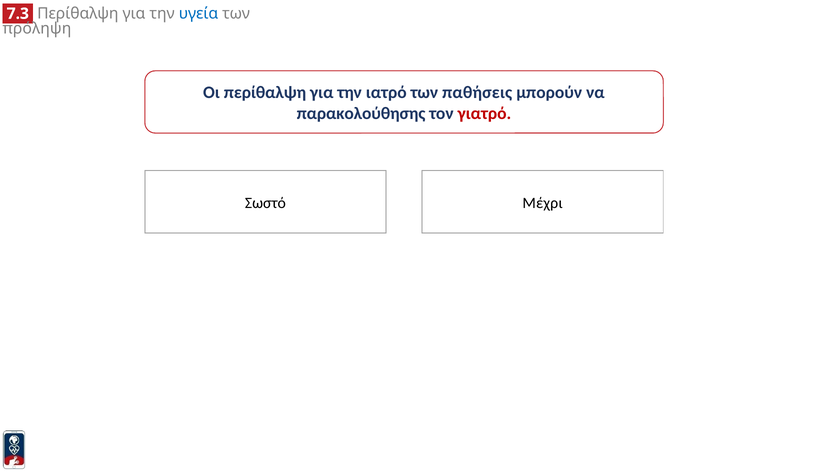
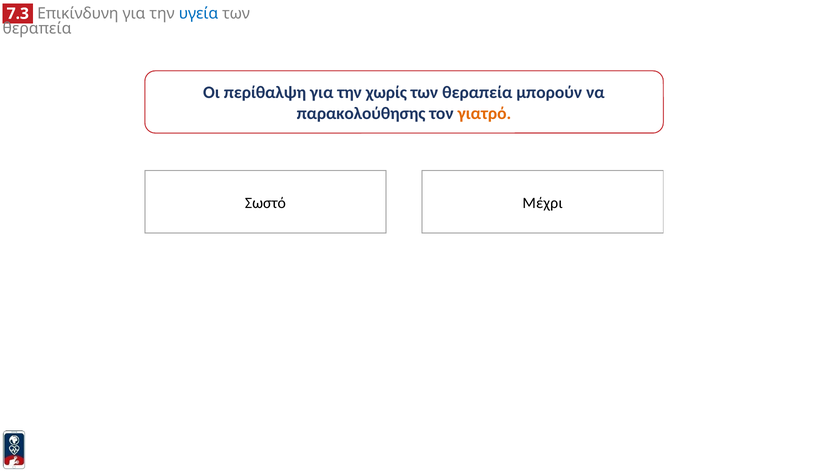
Περίθαλψη at (78, 14): Περίθαλψη -> Επικίνδυνη
πρόληψη at (37, 29): πρόληψη -> θεραπεία
ιατρό: ιατρό -> χωρίς
παθήσεις at (477, 93): παθήσεις -> θεραπεία
γιατρό colour: red -> orange
